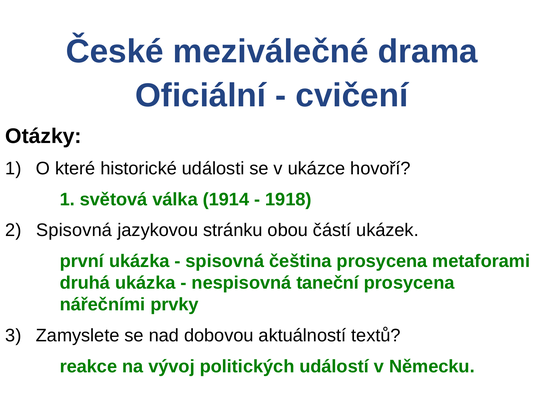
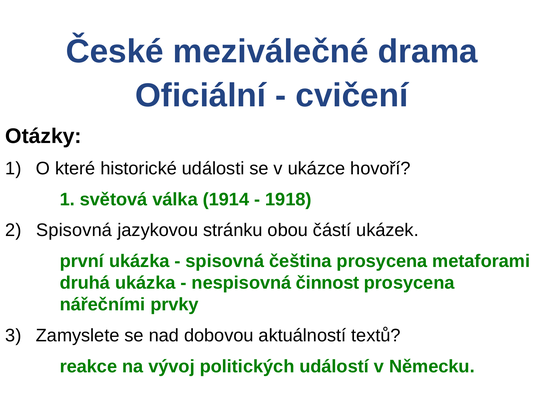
taneční: taneční -> činnost
